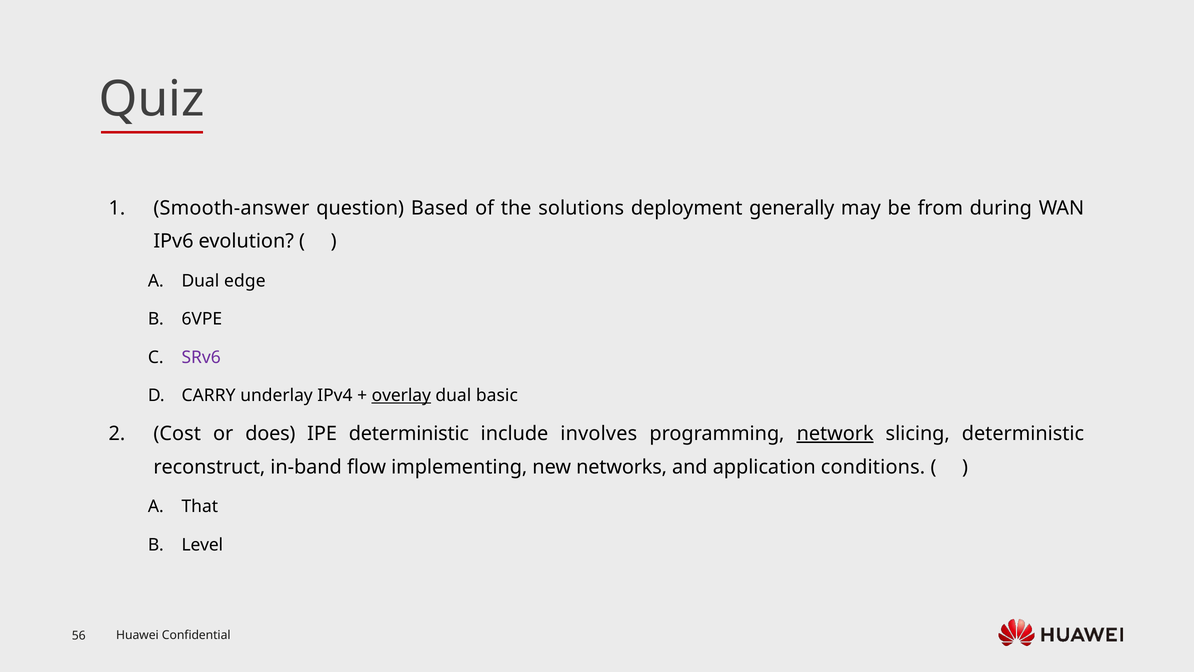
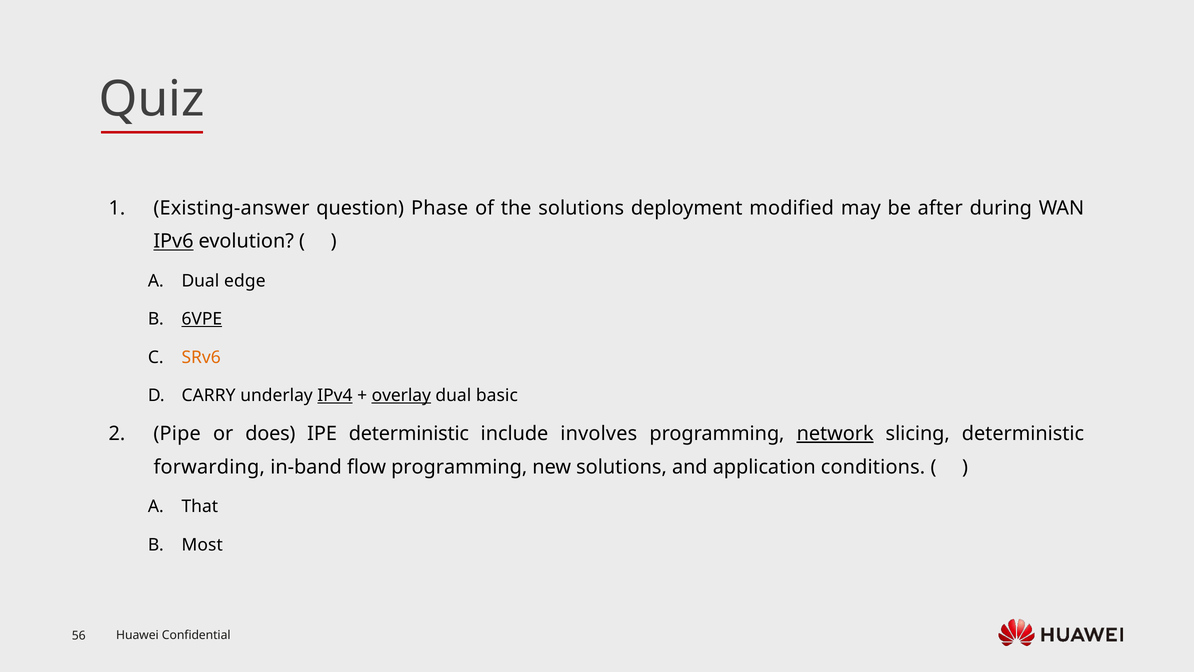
Smooth-answer: Smooth-answer -> Existing-answer
Based: Based -> Phase
generally: generally -> modified
from: from -> after
IPv6 underline: none -> present
6VPE underline: none -> present
SRv6 colour: purple -> orange
IPv4 underline: none -> present
Cost: Cost -> Pipe
reconstruct: reconstruct -> forwarding
flow implementing: implementing -> programming
new networks: networks -> solutions
Level: Level -> Most
